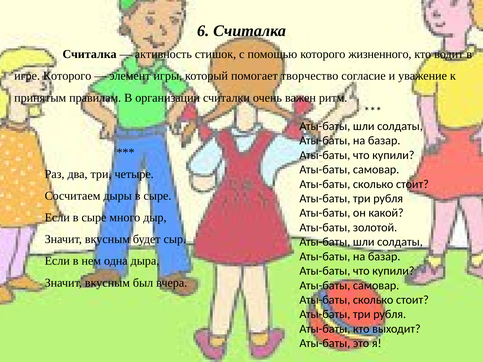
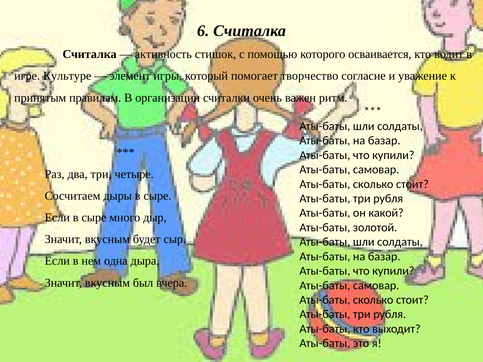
жизненного: жизненного -> осваивается
игре Которого: Которого -> Культуре
